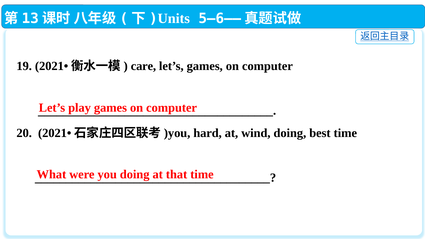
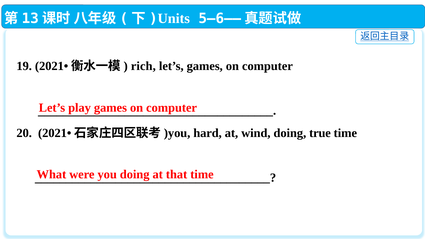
care: care -> rich
best: best -> true
